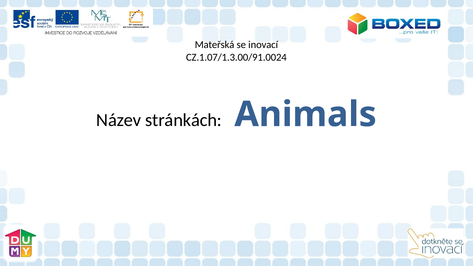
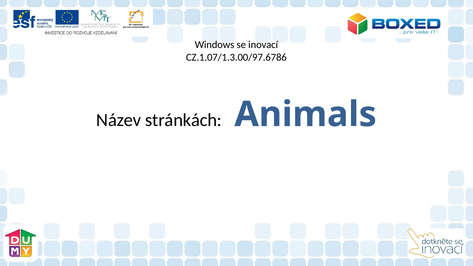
Mateřská: Mateřská -> Windows
CZ.1.07/1.3.00/91.0024: CZ.1.07/1.3.00/91.0024 -> CZ.1.07/1.3.00/97.6786
